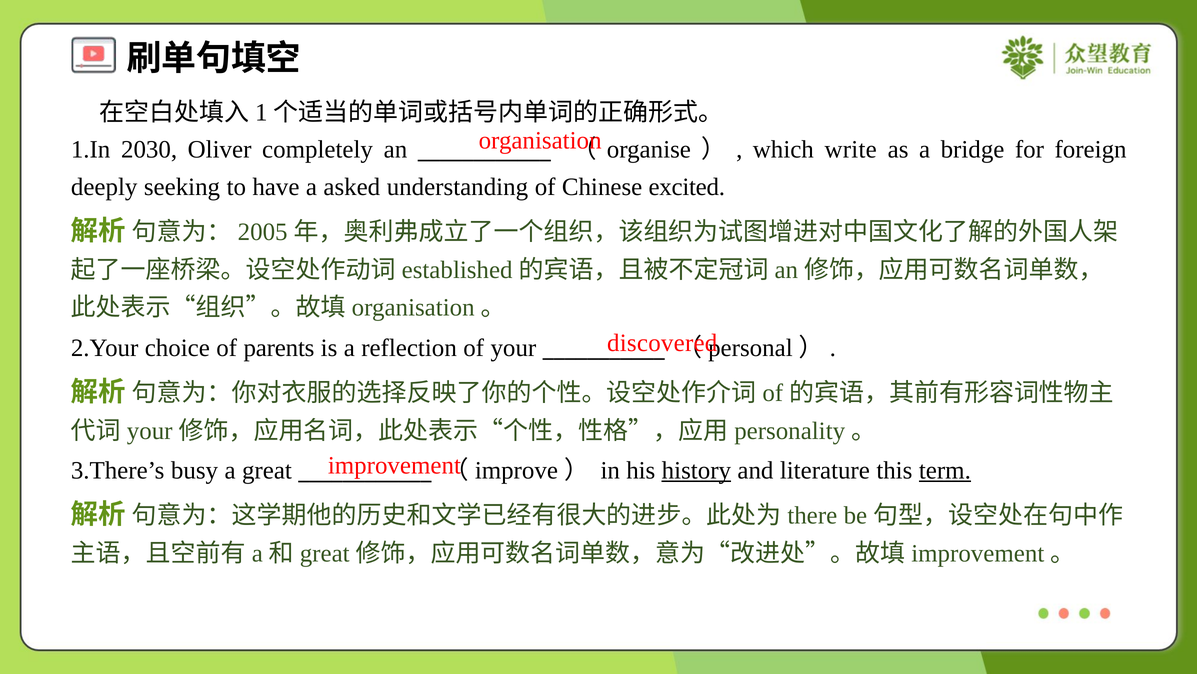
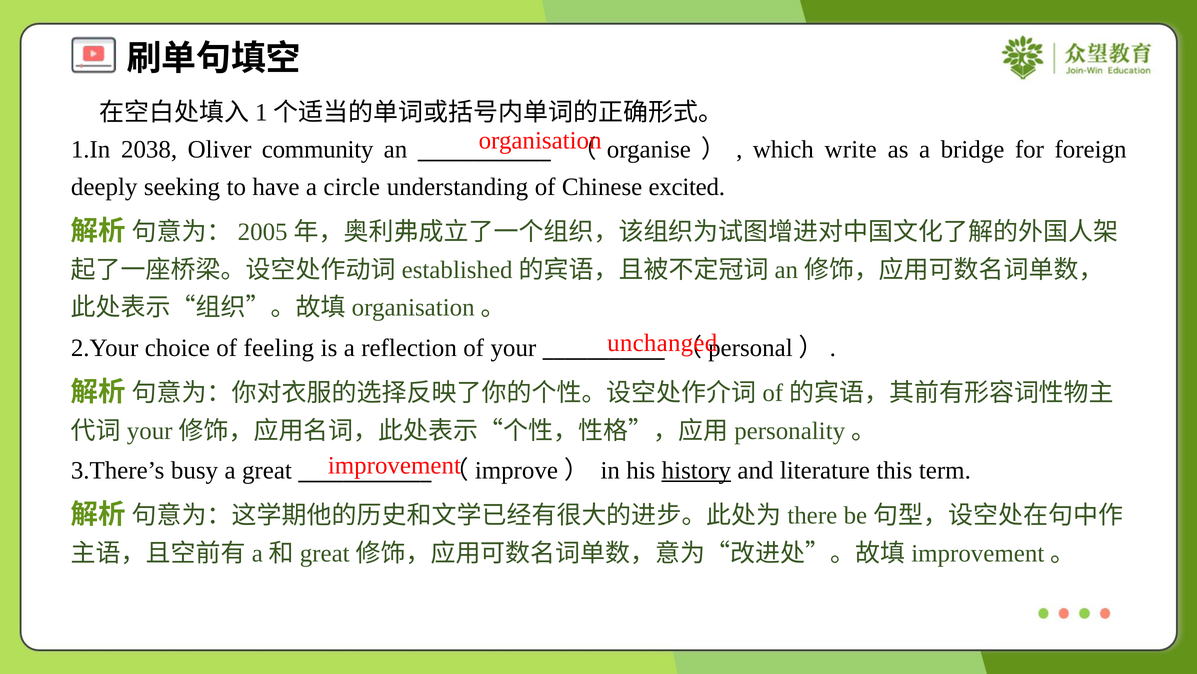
2030: 2030 -> 2038
completely: completely -> community
asked: asked -> circle
discovered: discovered -> unchanged
parents: parents -> feeling
term underline: present -> none
